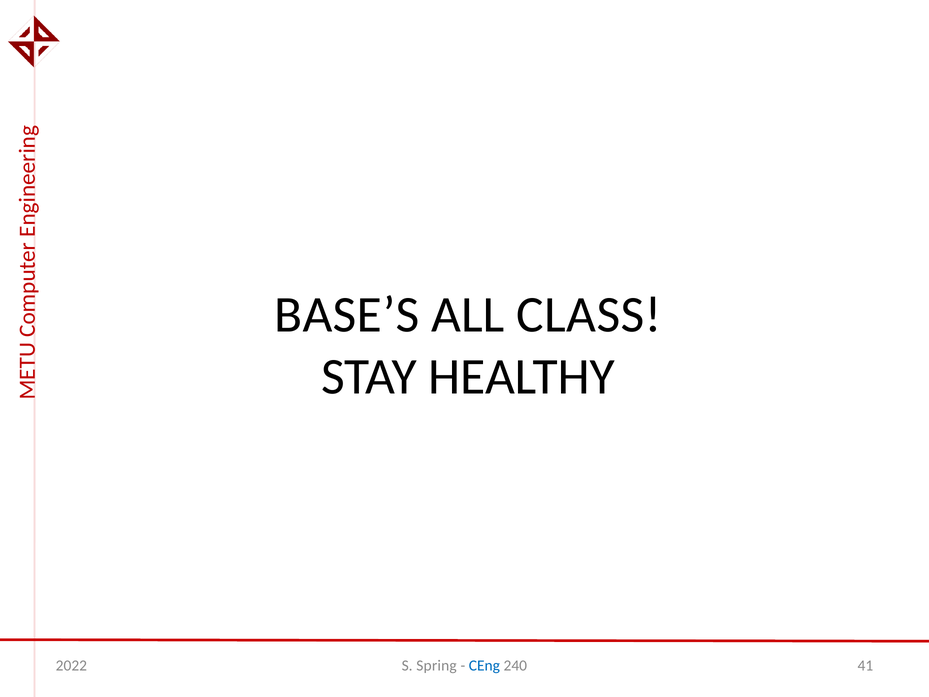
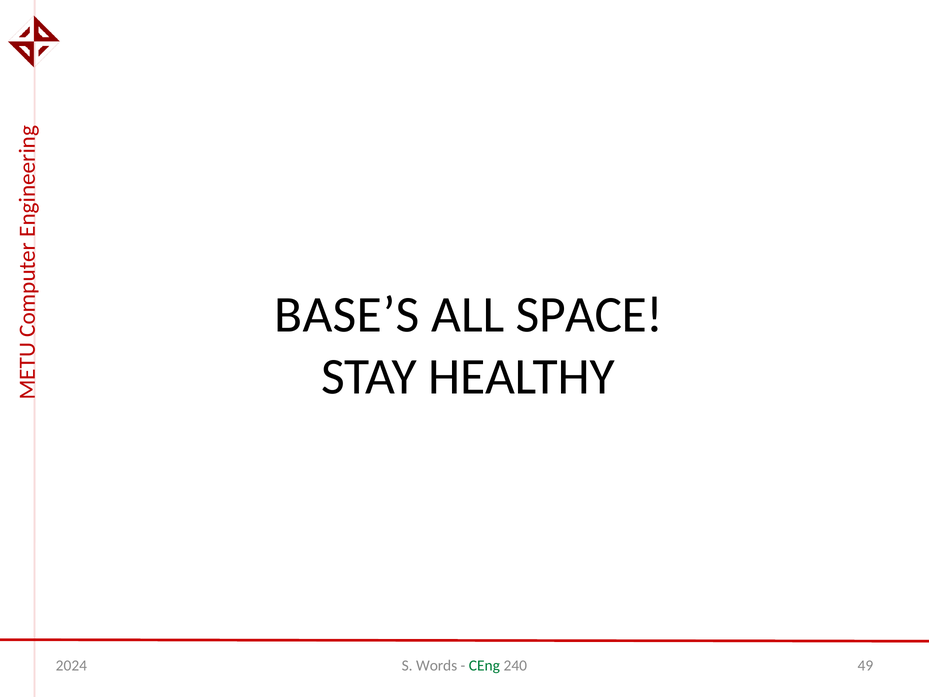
CLASS: CLASS -> SPACE
2022: 2022 -> 2024
Spring: Spring -> Words
CEng colour: blue -> green
41: 41 -> 49
